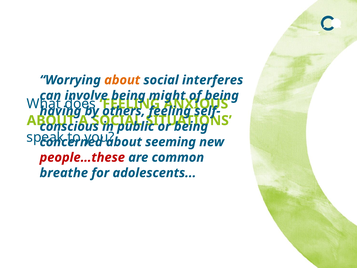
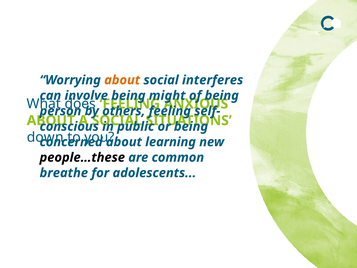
having: having -> person
speak: speak -> down
seeming: seeming -> learning
people…these colour: red -> black
